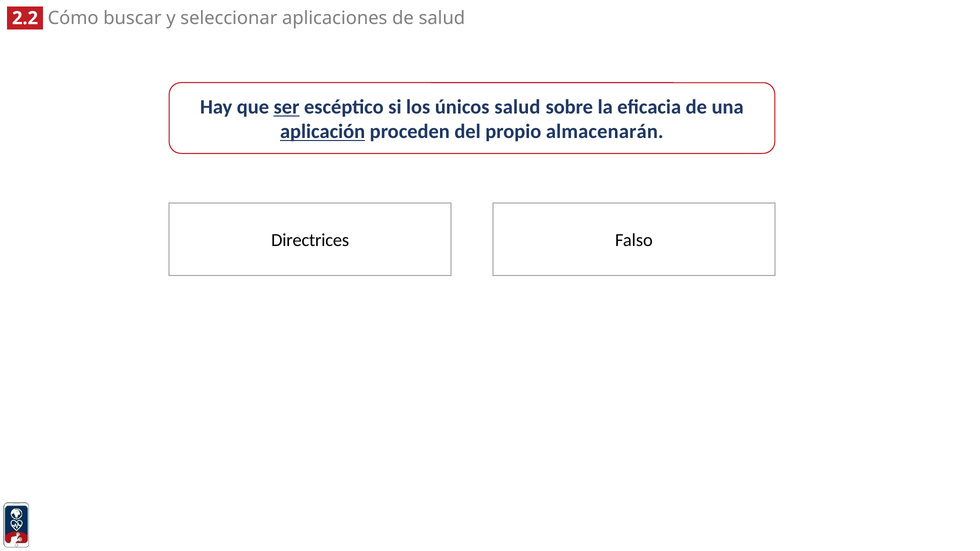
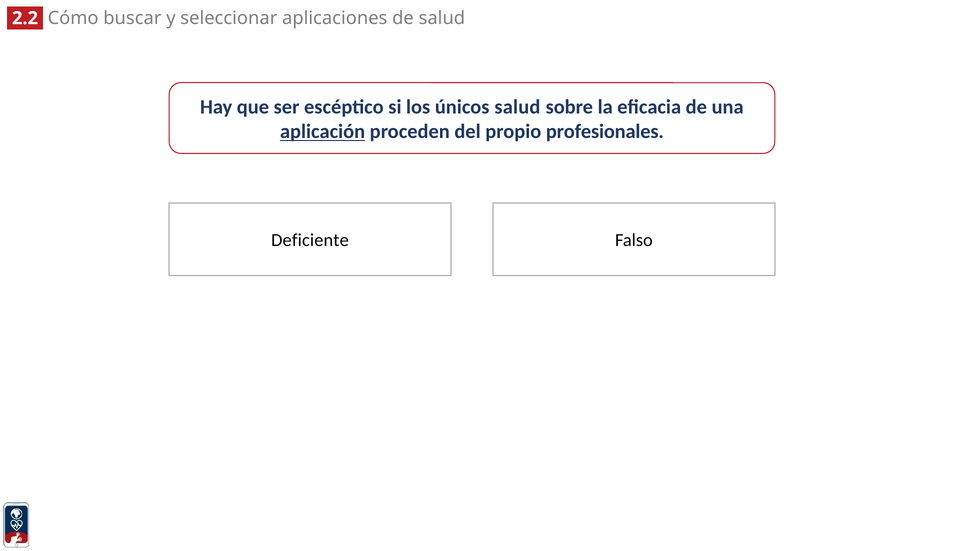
ser underline: present -> none
almacenarán: almacenarán -> profesionales
Directrices: Directrices -> Deficiente
